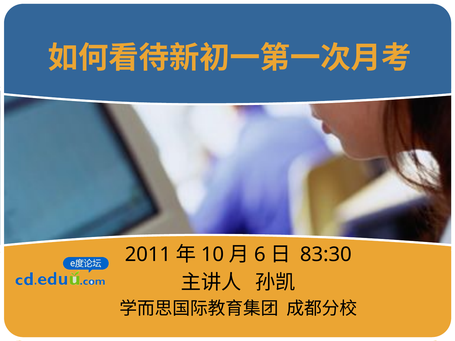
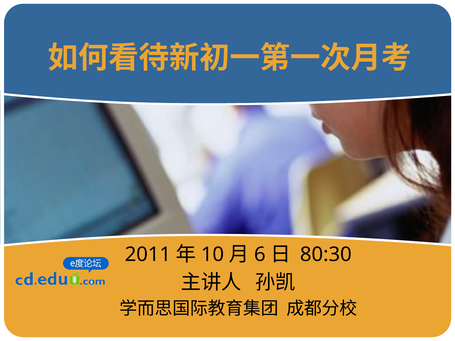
83:30: 83:30 -> 80:30
